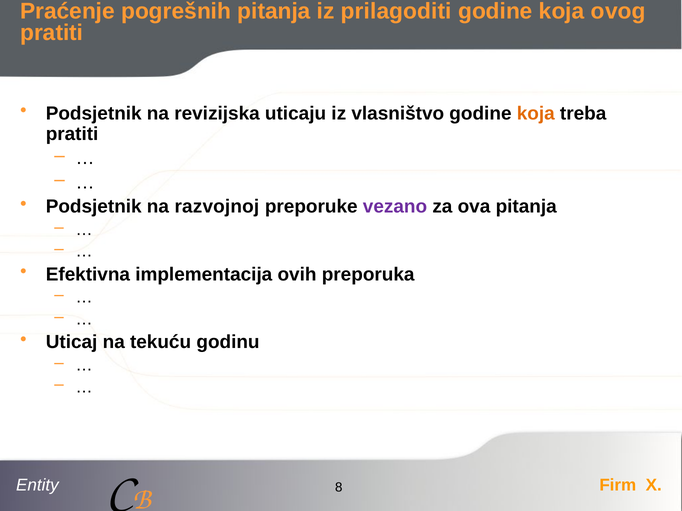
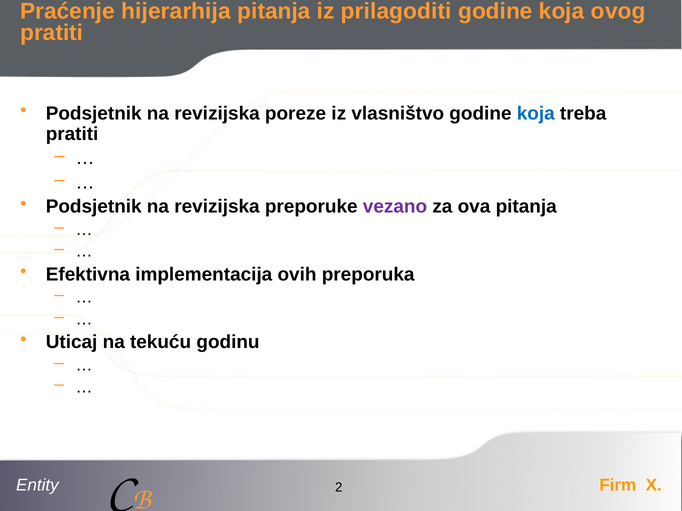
pogrešnih: pogrešnih -> hijerarhija
uticaju: uticaju -> poreze
koja at (536, 114) colour: orange -> blue
razvojnoj at (217, 207): razvojnoj -> revizijska
8: 8 -> 2
